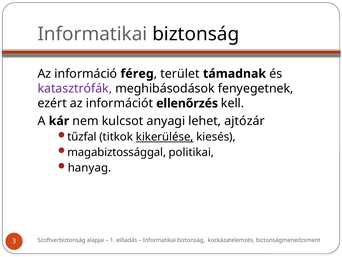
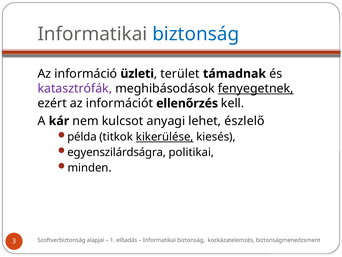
biztonság at (196, 34) colour: black -> blue
féreg: féreg -> üzleti
fenyegetnek underline: none -> present
ajtózár: ajtózár -> észlelő
tűzfal: tűzfal -> példa
magabiztossággal: magabiztossággal -> egyenszilárdságra
hanyag: hanyag -> minden
